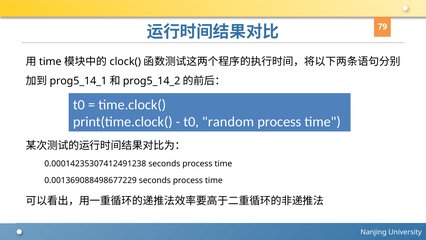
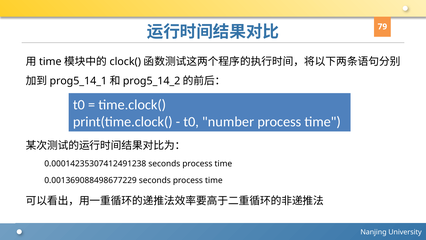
random: random -> number
